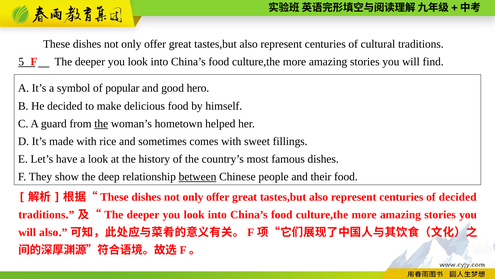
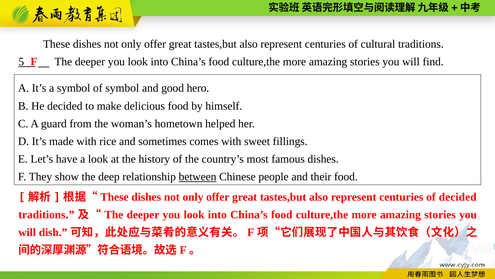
of popular: popular -> symbol
the at (101, 123) underline: present -> none
will also: also -> dish
